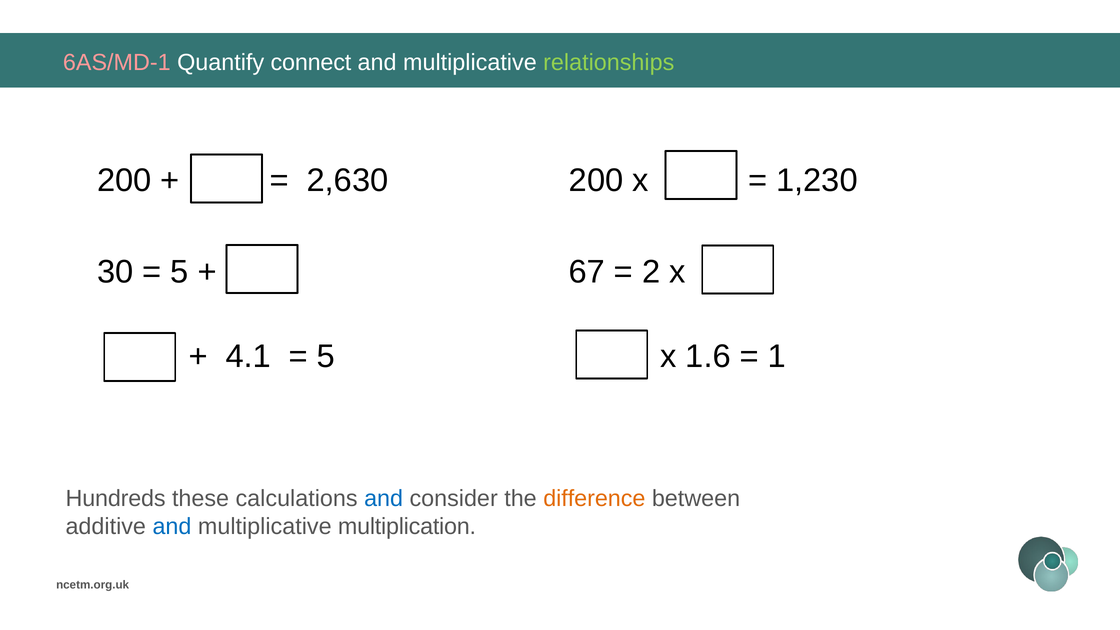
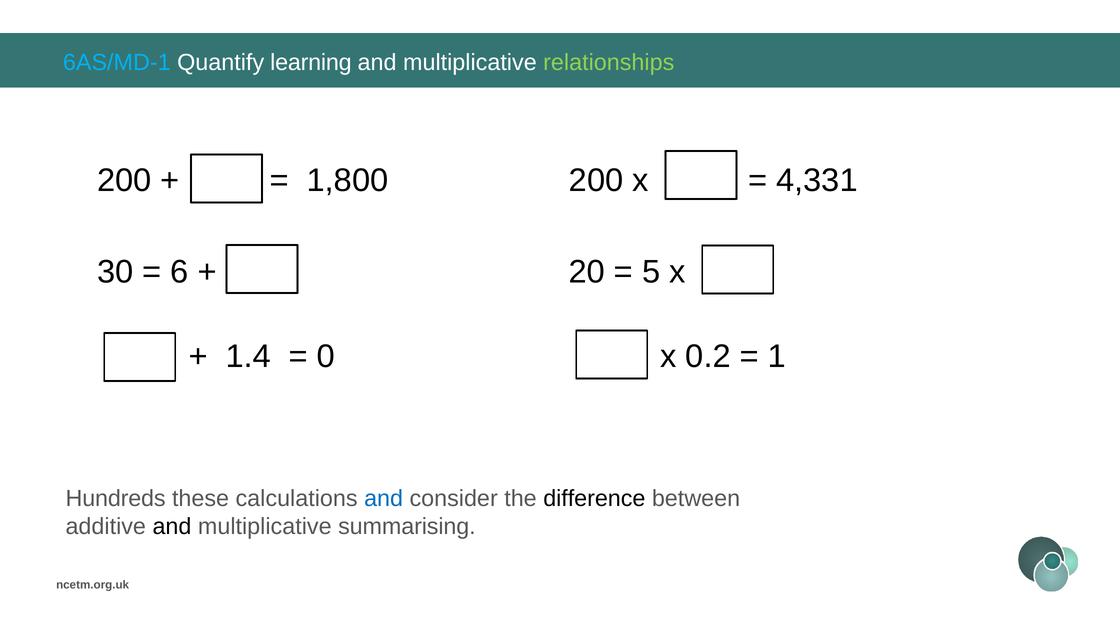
6AS/MD-1 colour: pink -> light blue
connect: connect -> learning
2,630: 2,630 -> 1,800
1,230: 1,230 -> 4,331
5 at (179, 272): 5 -> 6
67: 67 -> 20
2: 2 -> 5
4.1: 4.1 -> 1.4
5 at (326, 356): 5 -> 0
1.6: 1.6 -> 0.2
difference colour: orange -> black
and at (172, 527) colour: blue -> black
multiplication: multiplication -> summarising
